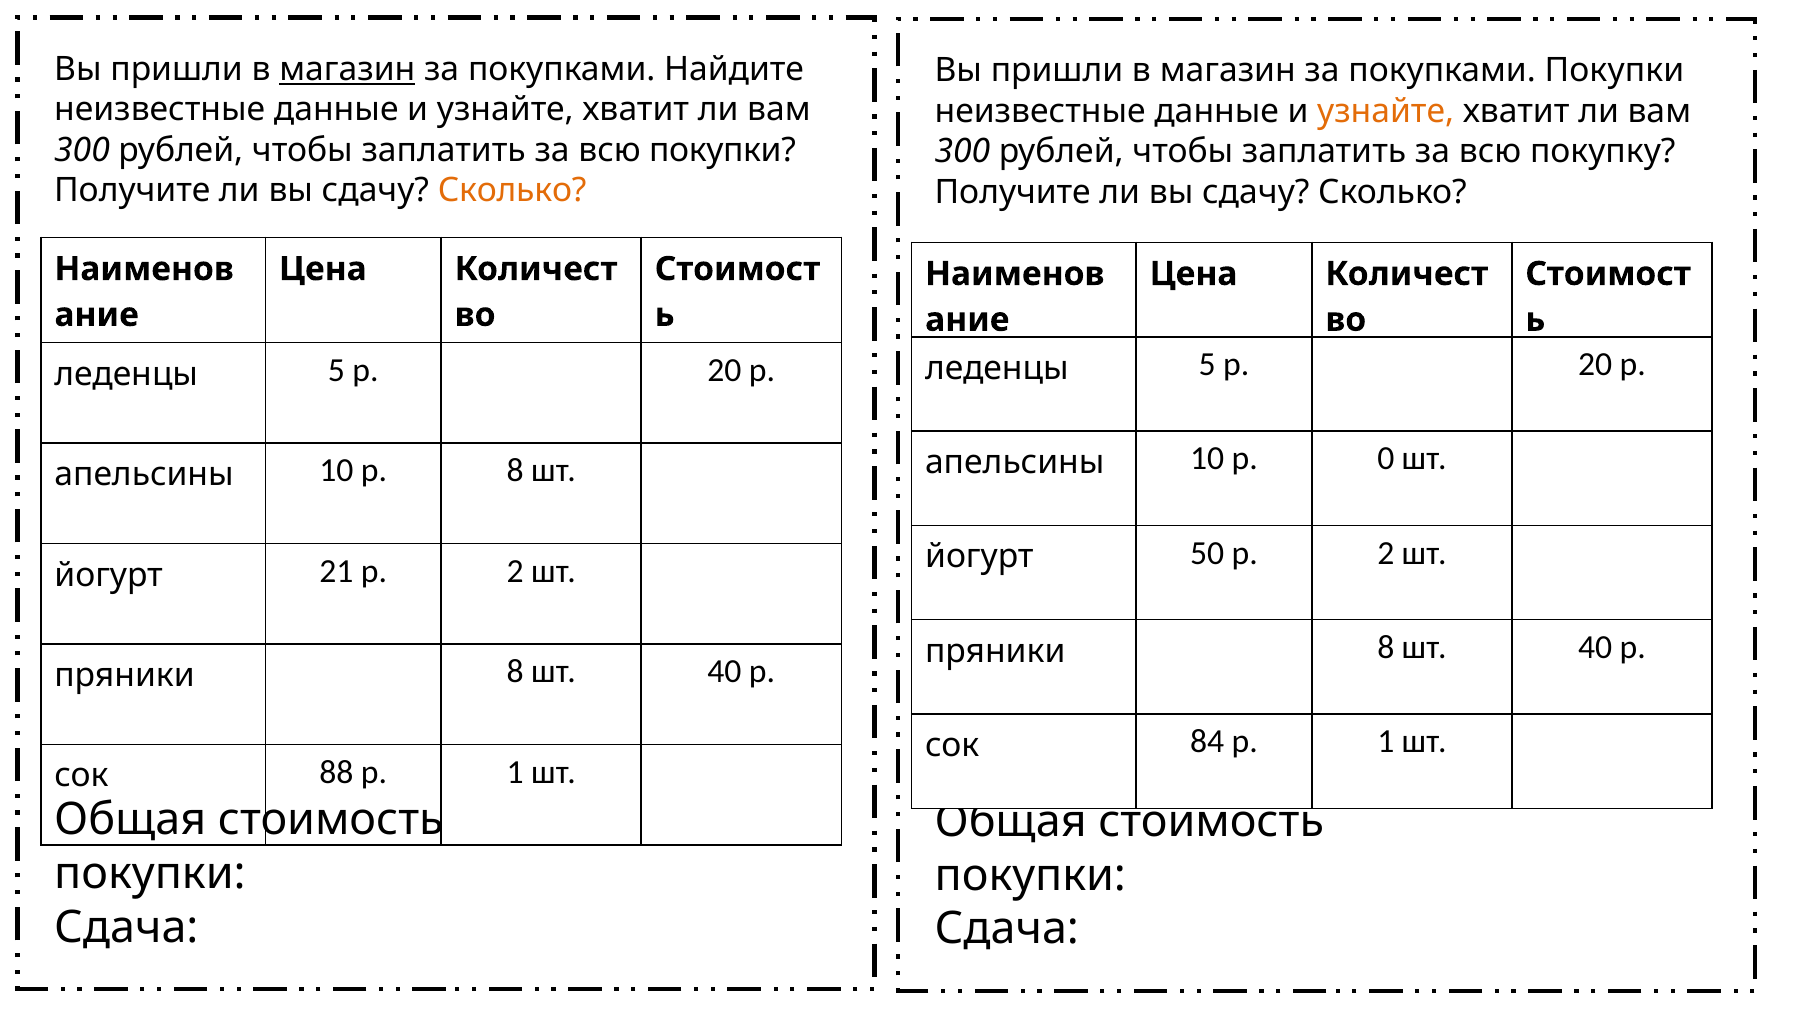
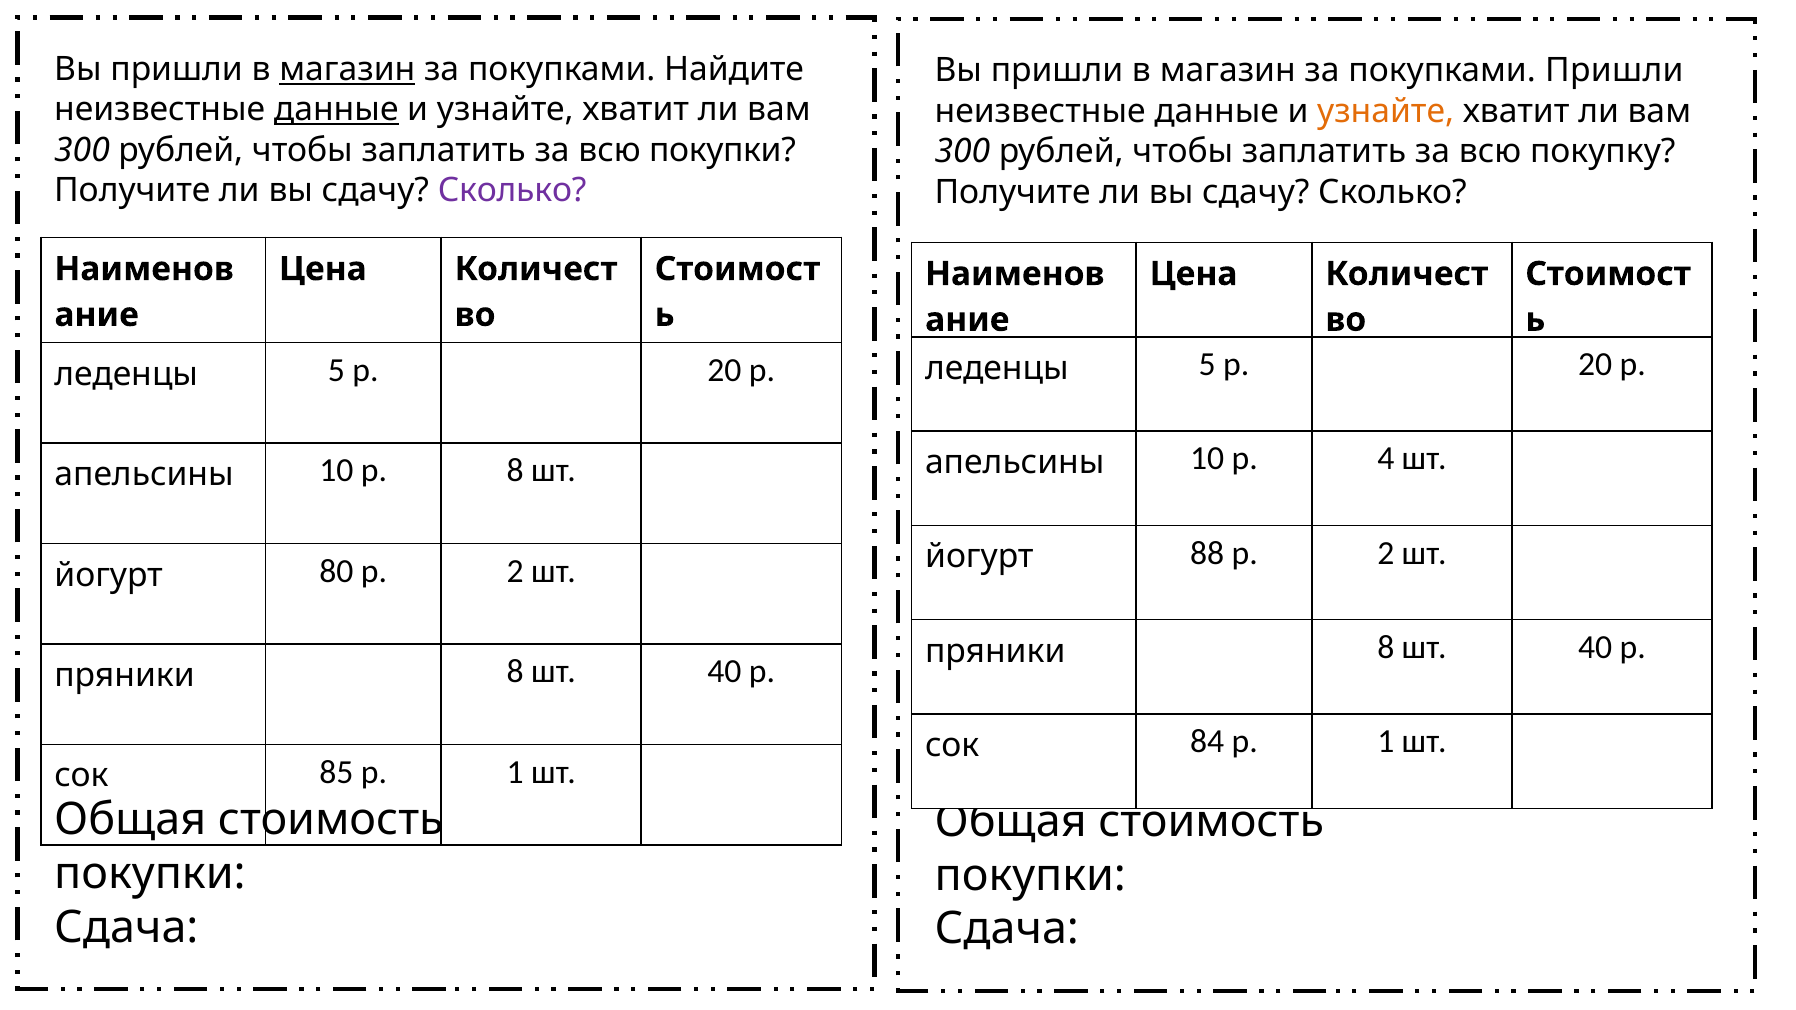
покупками Покупки: Покупки -> Пришли
данные at (336, 110) underline: none -> present
Сколько at (512, 191) colour: orange -> purple
0: 0 -> 4
50: 50 -> 88
21: 21 -> 80
88: 88 -> 85
